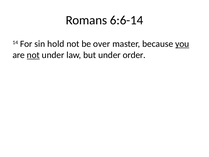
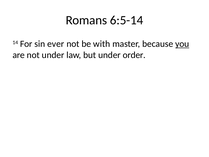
6:6-14: 6:6-14 -> 6:5-14
hold: hold -> ever
over: over -> with
not at (33, 55) underline: present -> none
